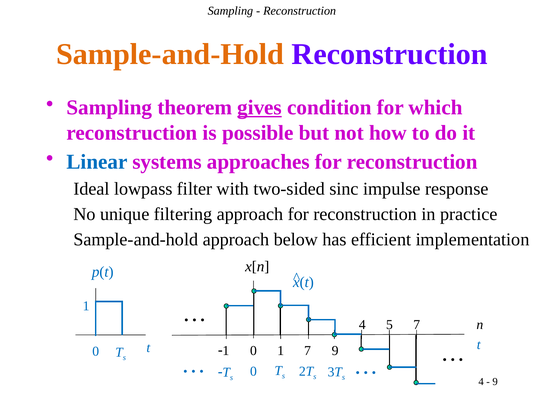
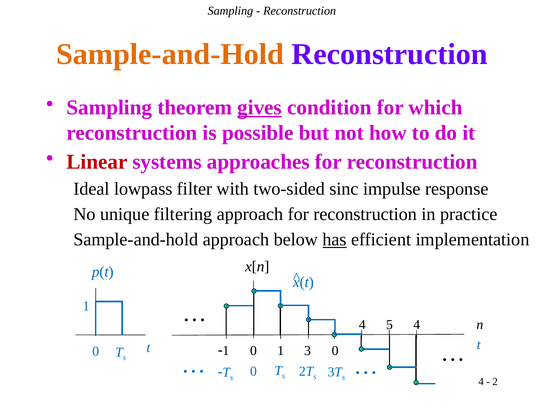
Linear colour: blue -> red
has underline: none -> present
5 7: 7 -> 4
1 7: 7 -> 3
-1 9: 9 -> 0
9 at (495, 382): 9 -> 2
